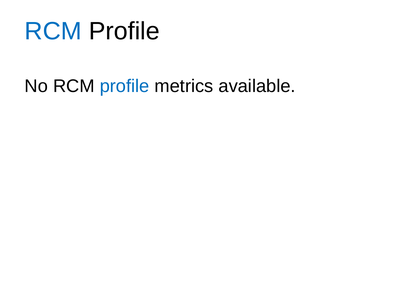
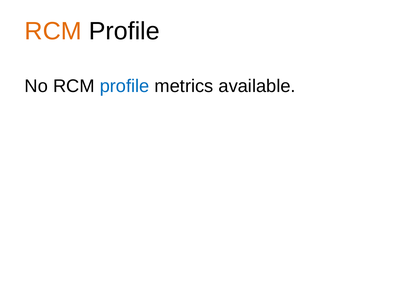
RCM at (53, 31) colour: blue -> orange
